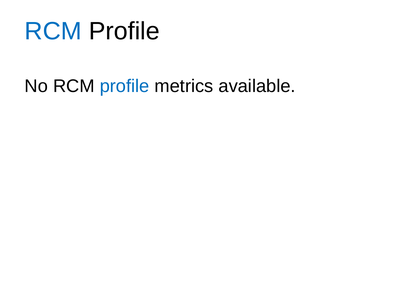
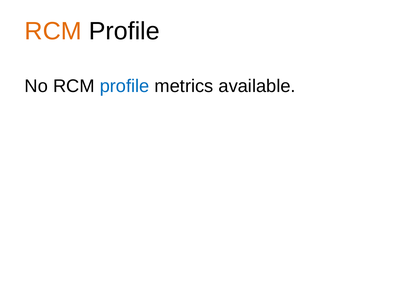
RCM at (53, 31) colour: blue -> orange
